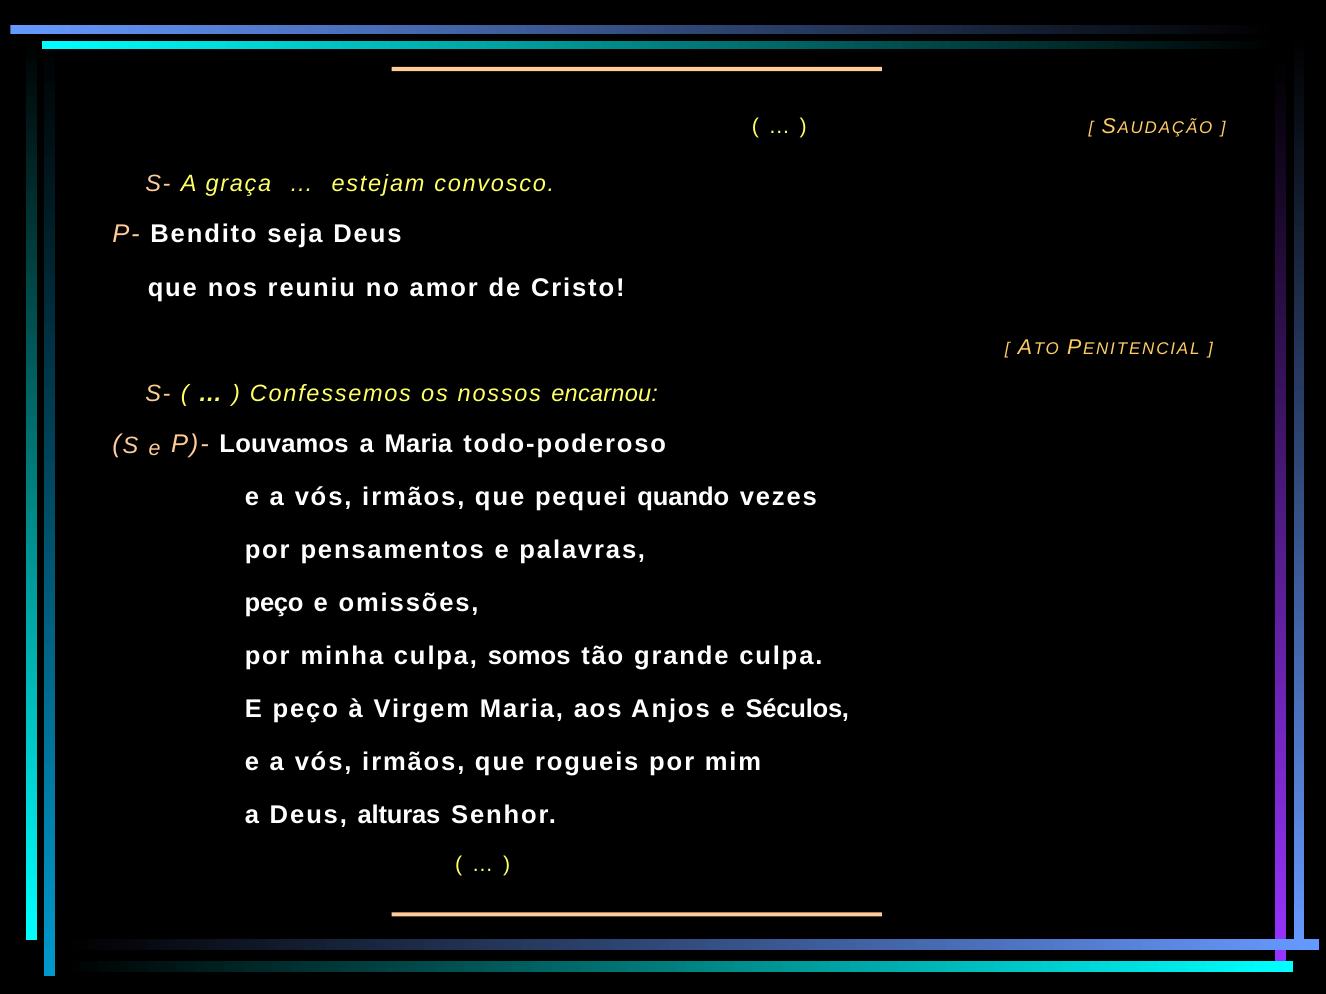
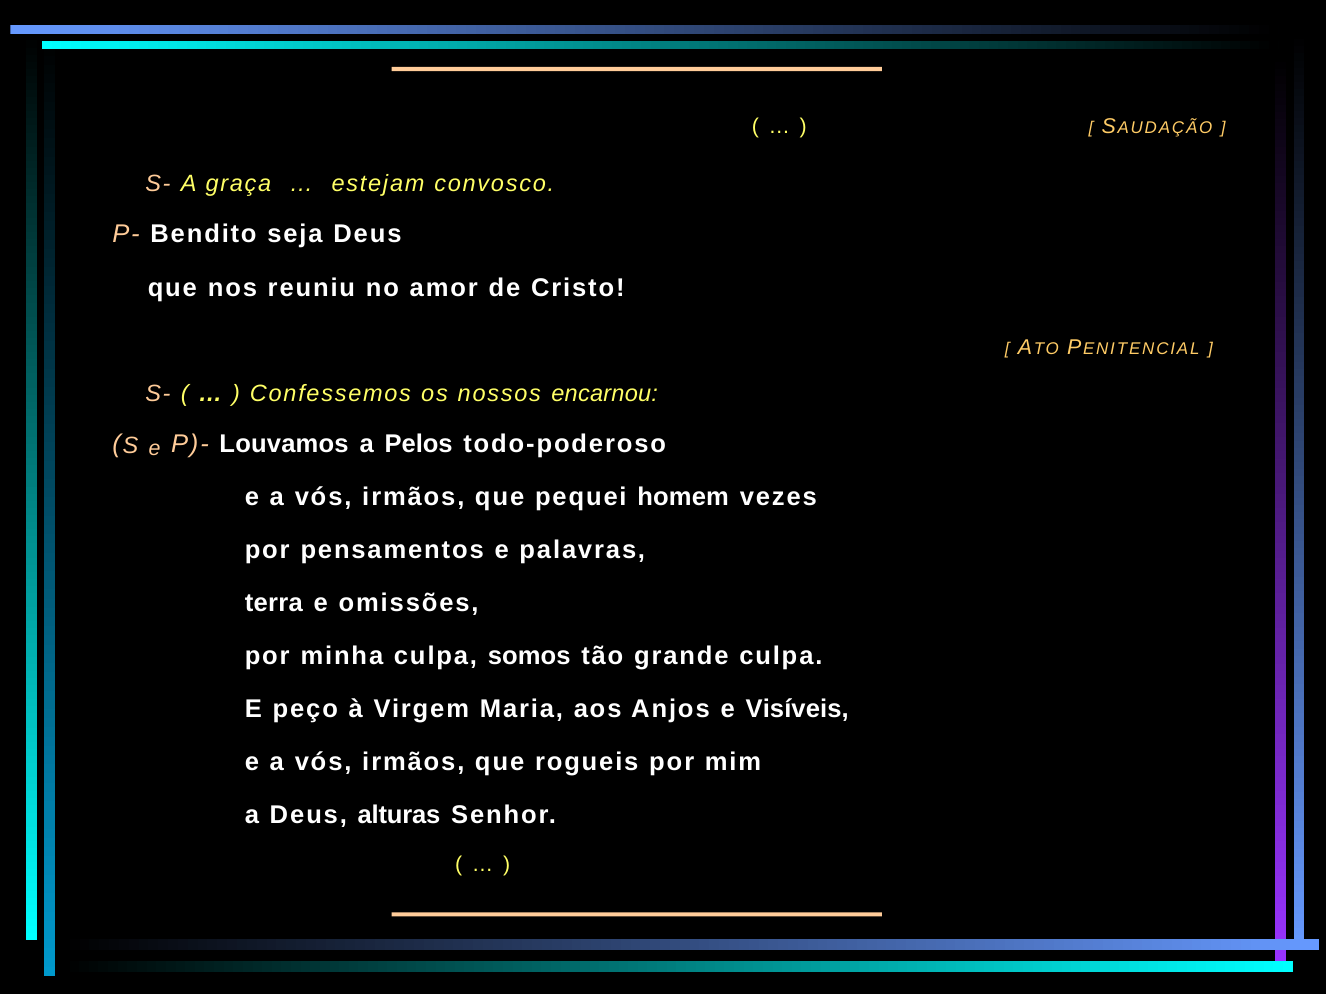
a Maria: Maria -> Pelos
quando: quando -> homem
peço at (274, 604): peço -> terra
Séculos: Séculos -> Visíveis
